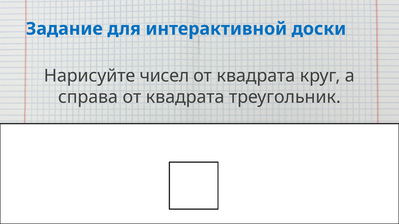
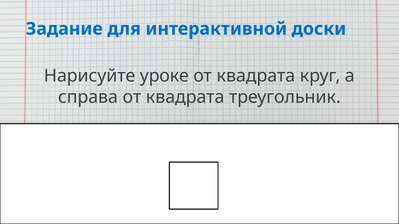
чисел: чисел -> уроке
